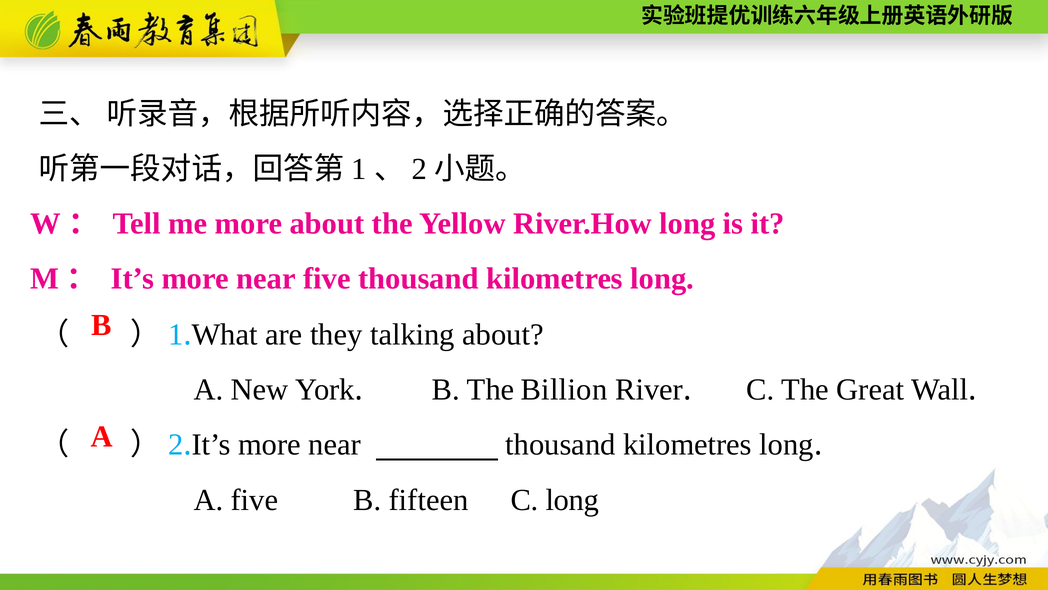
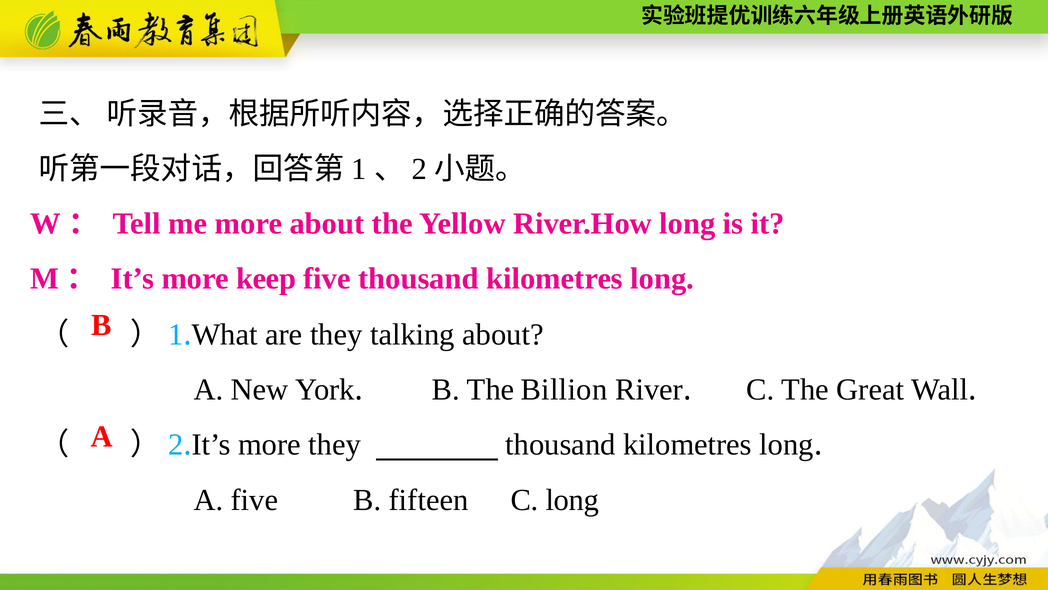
near at (266, 279): near -> keep
near at (335, 444): near -> they
